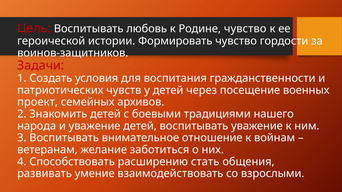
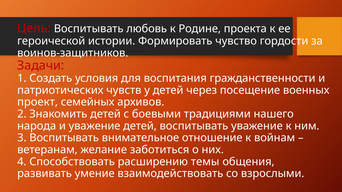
Родине чувство: чувство -> проекта
стать: стать -> темы
